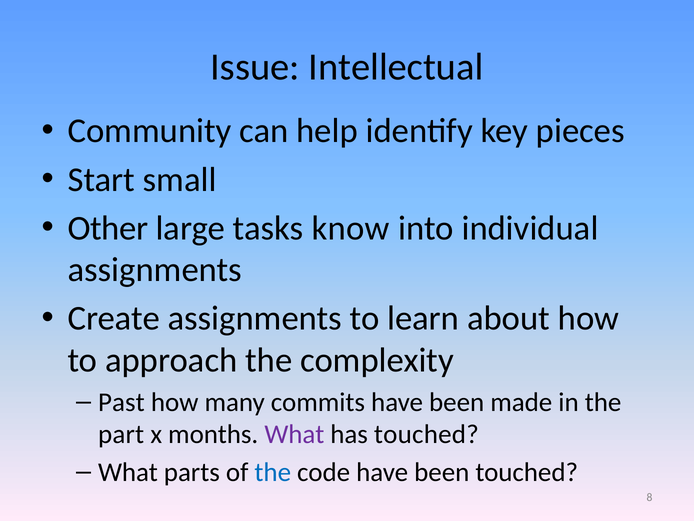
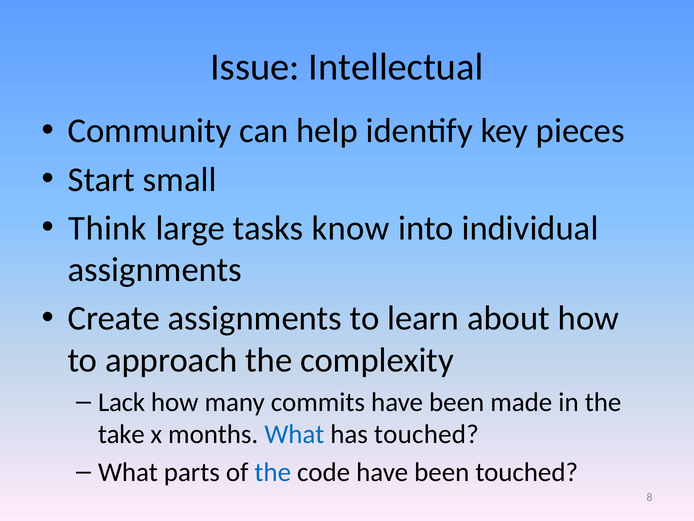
Other: Other -> Think
Past: Past -> Lack
part: part -> take
What at (294, 434) colour: purple -> blue
